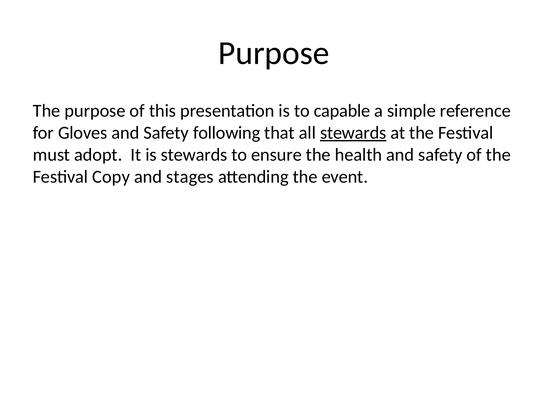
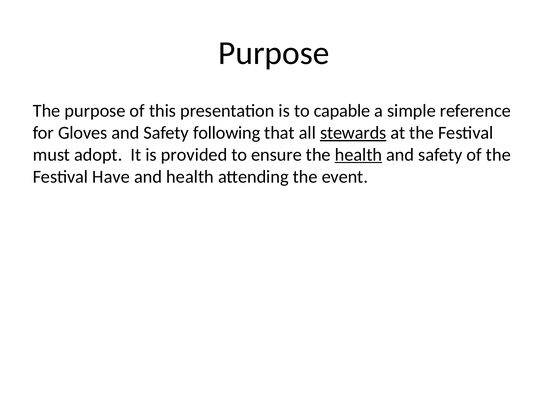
is stewards: stewards -> provided
health at (358, 155) underline: none -> present
Copy: Copy -> Have
and stages: stages -> health
